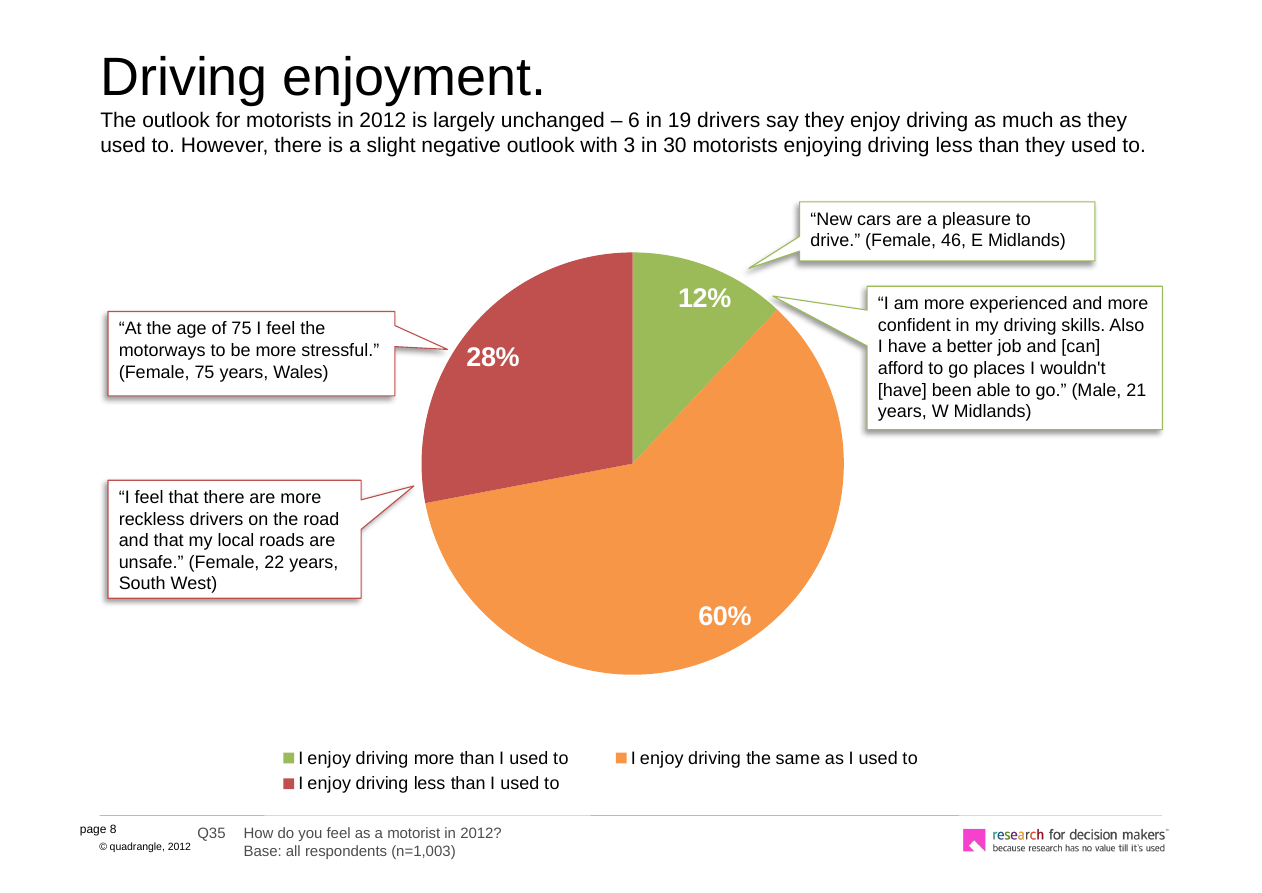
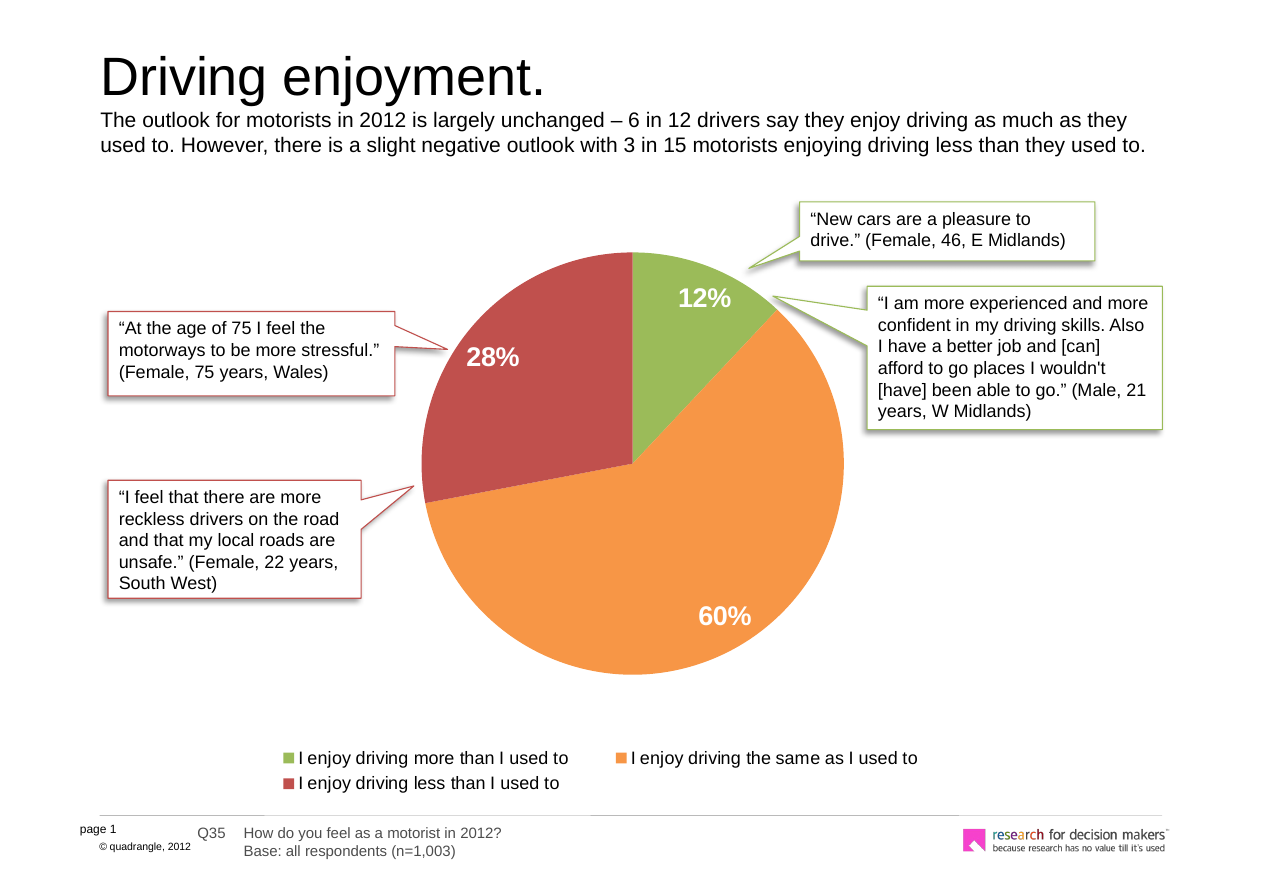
19: 19 -> 12
30: 30 -> 15
8: 8 -> 1
